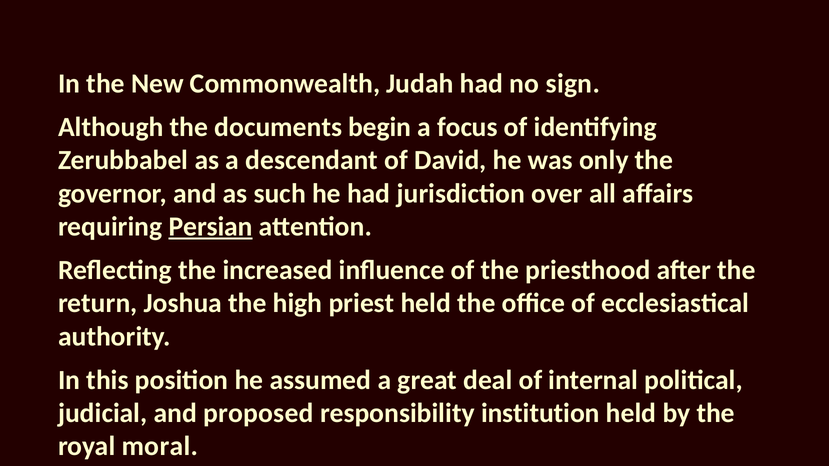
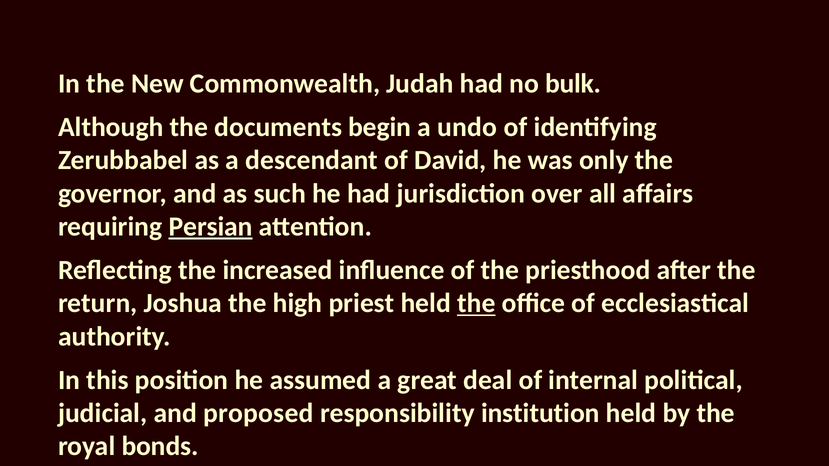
sign: sign -> bulk
focus: focus -> undo
the at (476, 304) underline: none -> present
moral: moral -> bonds
